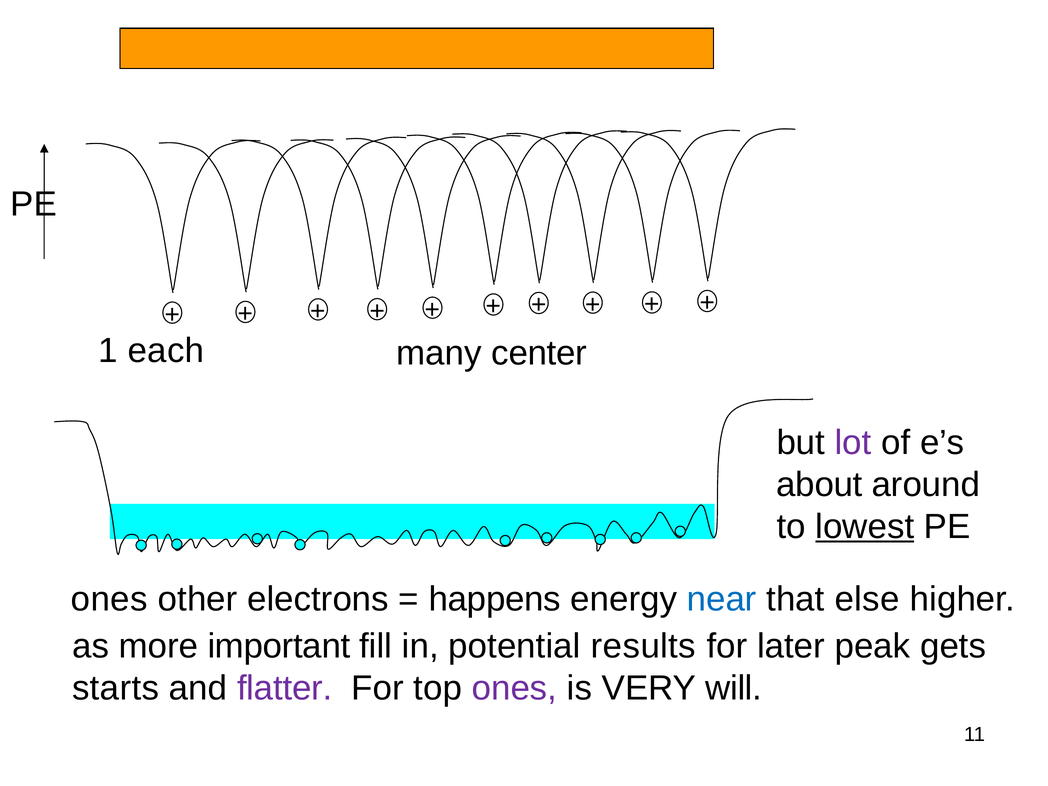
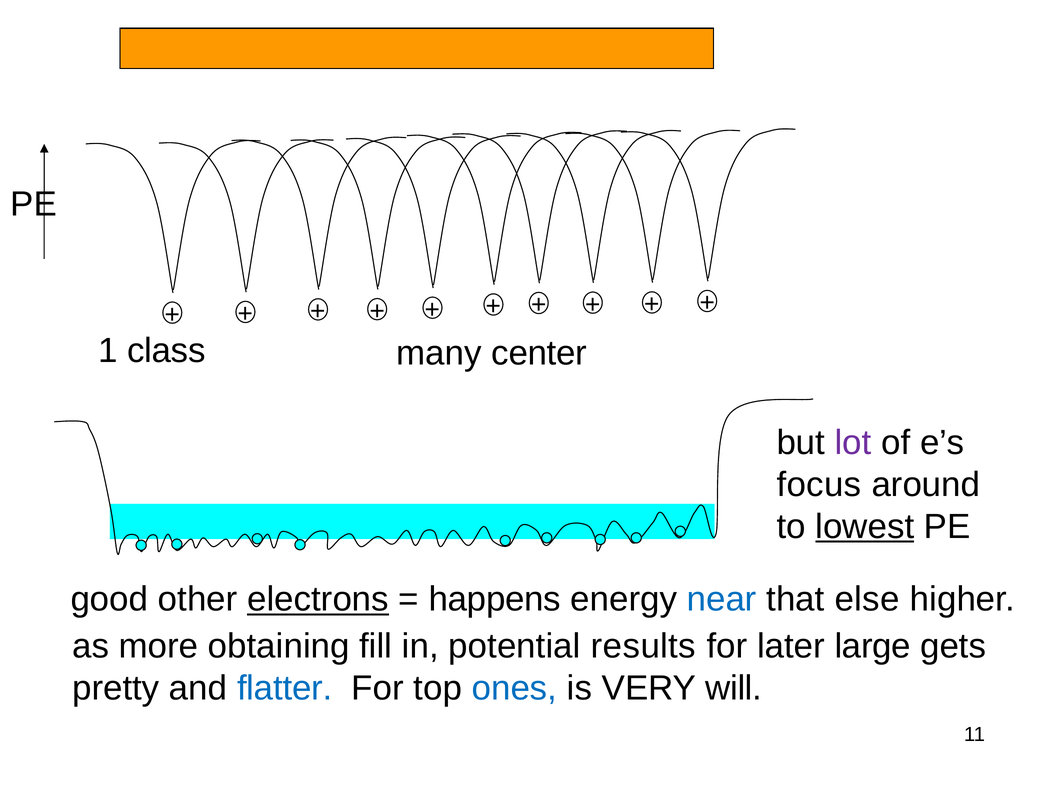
each: each -> class
about: about -> focus
ones at (109, 599): ones -> good
electrons underline: none -> present
important: important -> obtaining
peak: peak -> large
starts: starts -> pretty
flatter colour: purple -> blue
ones at (514, 688) colour: purple -> blue
